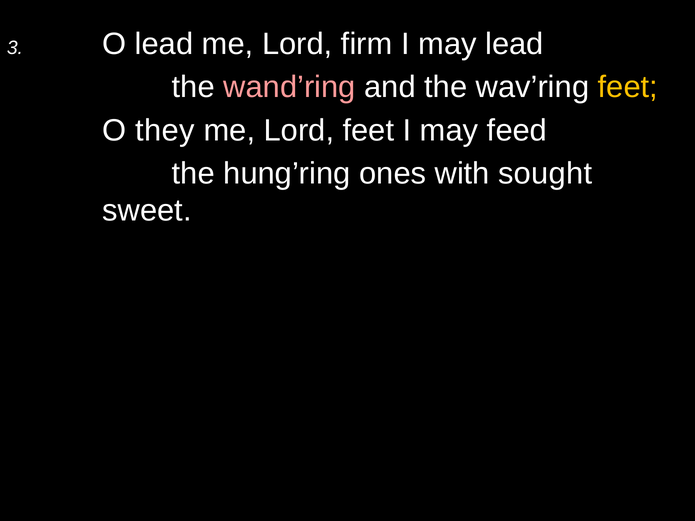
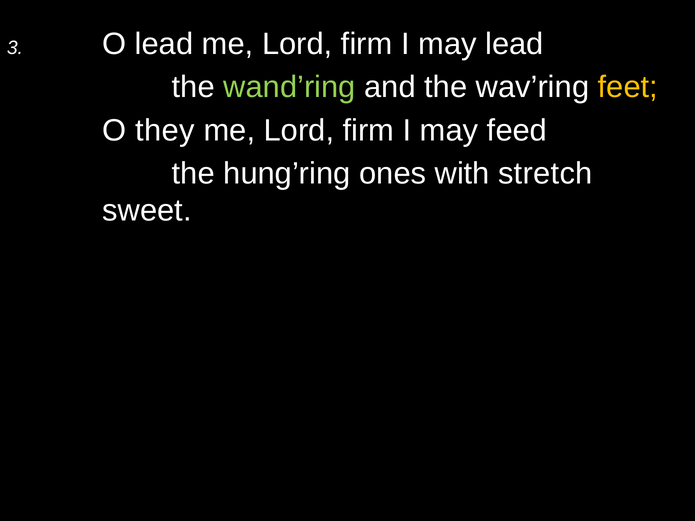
wand’ring colour: pink -> light green
feet at (368, 130): feet -> firm
sought: sought -> stretch
